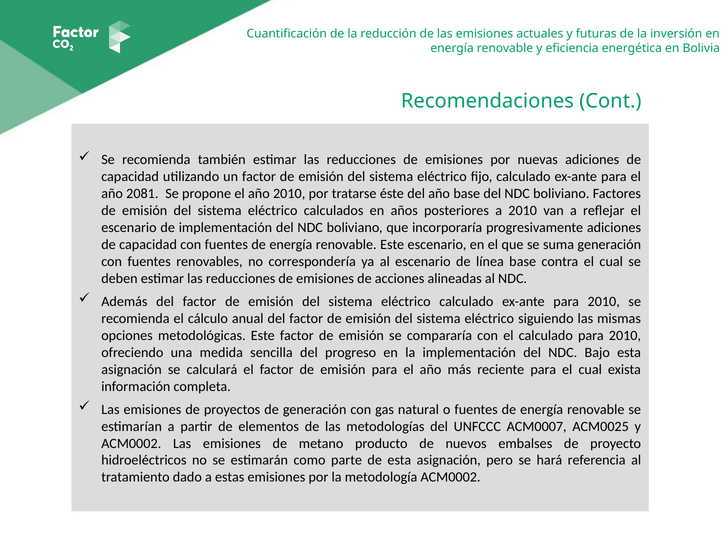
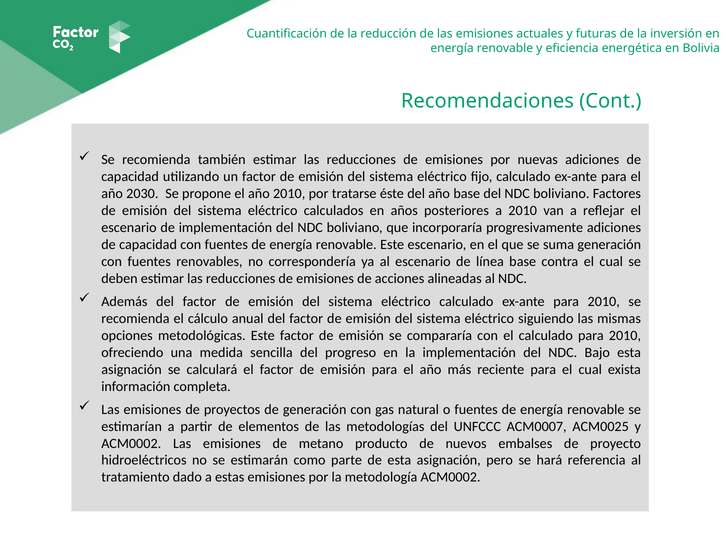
2081: 2081 -> 2030
